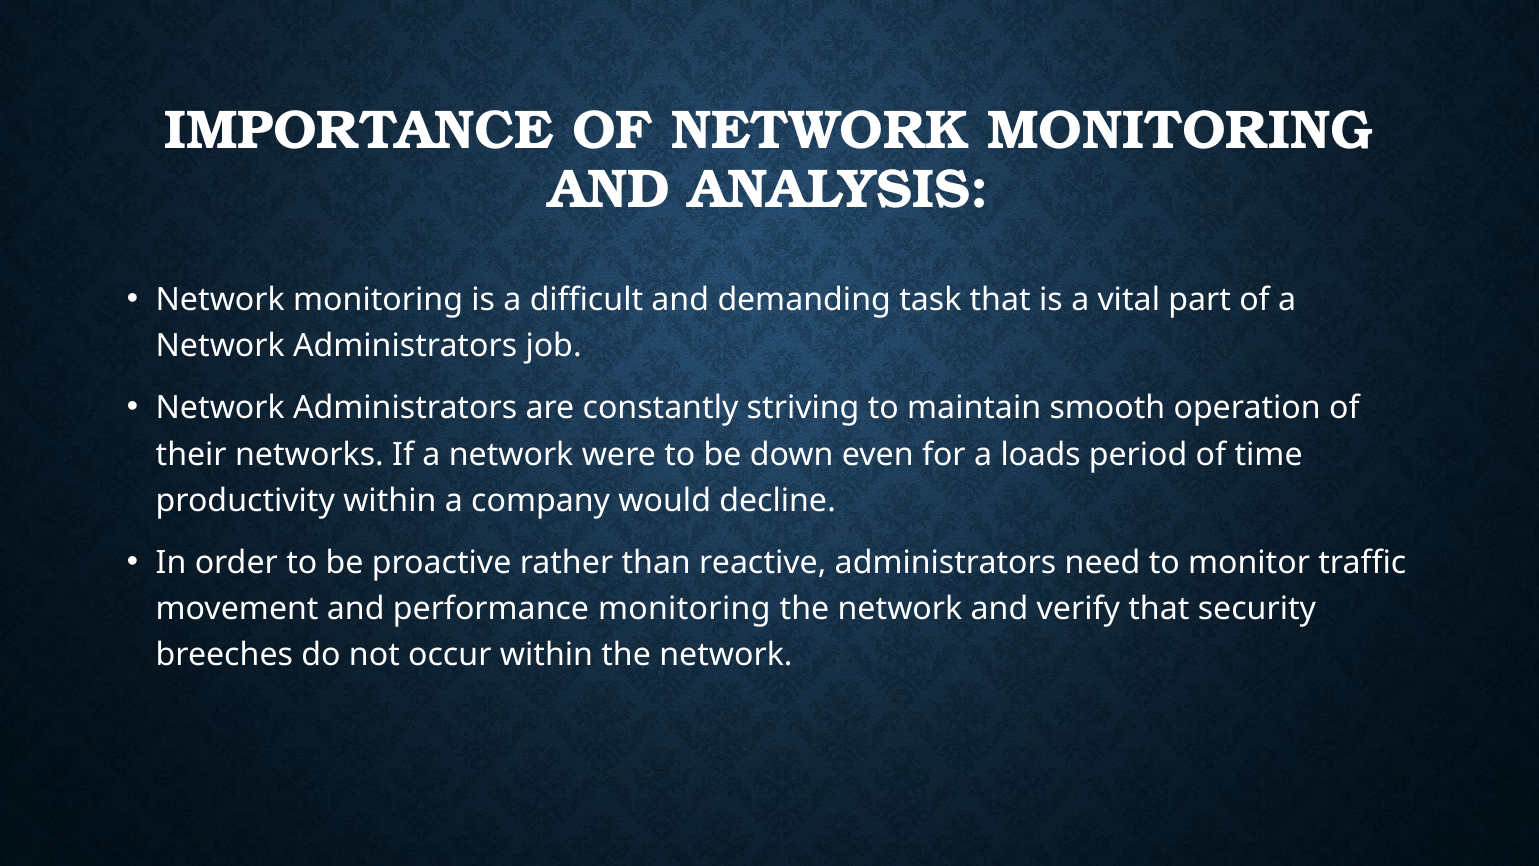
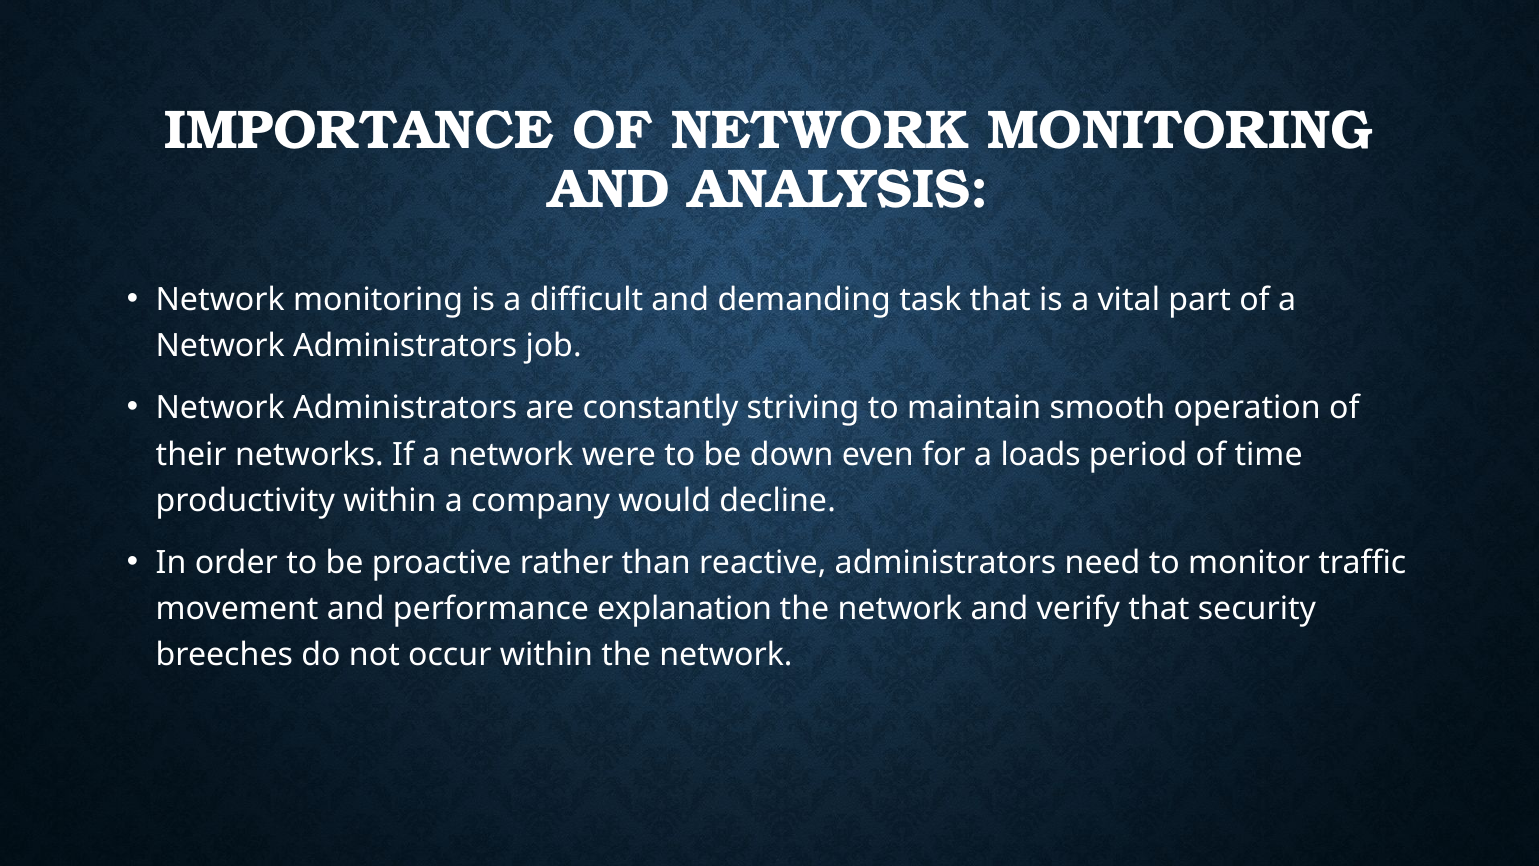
performance monitoring: monitoring -> explanation
